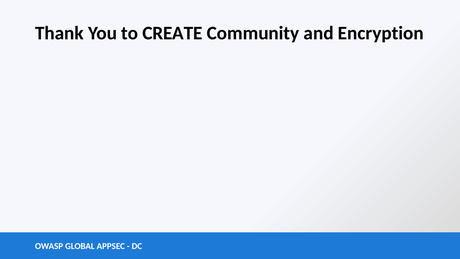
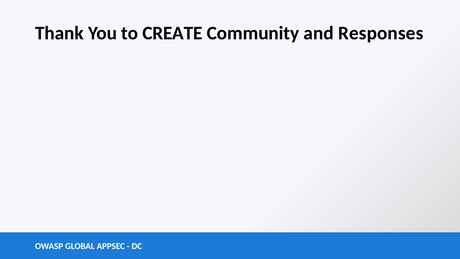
Encryption: Encryption -> Responses
